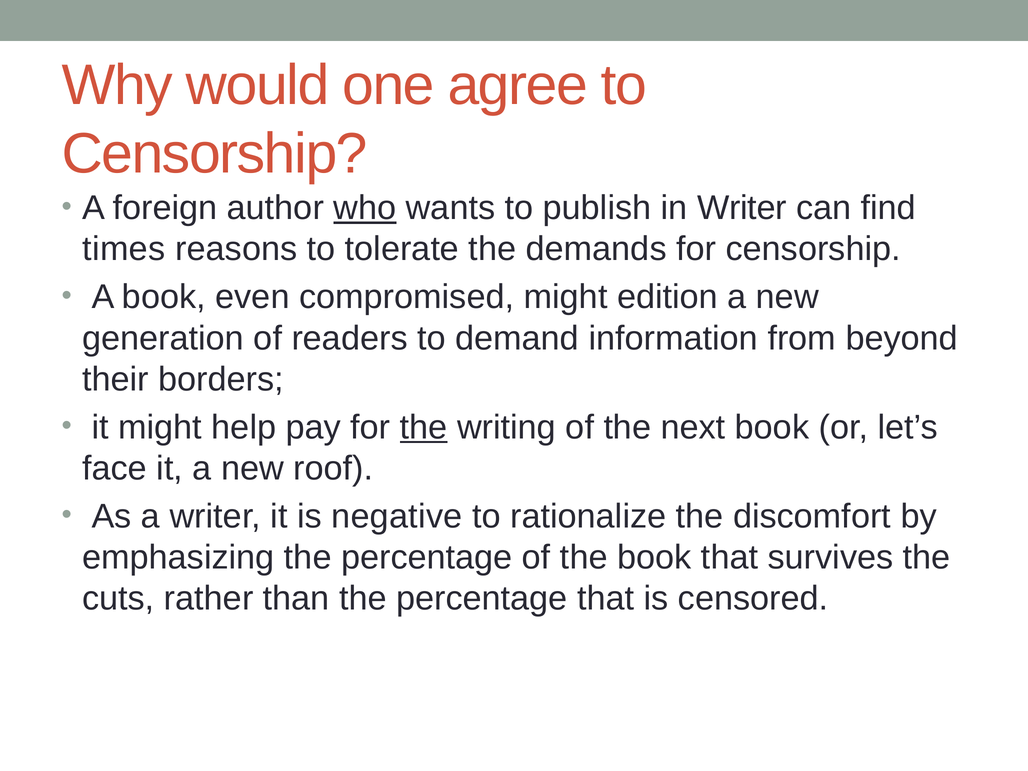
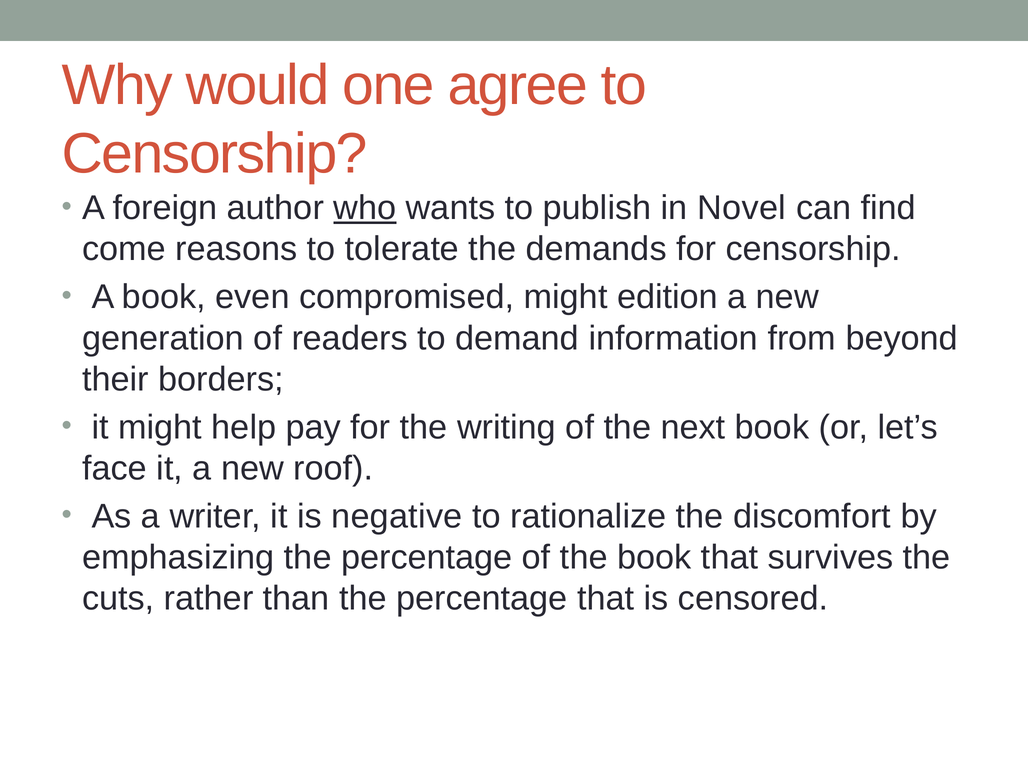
in Writer: Writer -> Novel
times: times -> come
the at (424, 427) underline: present -> none
